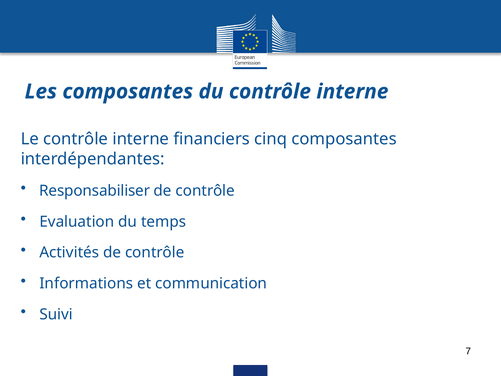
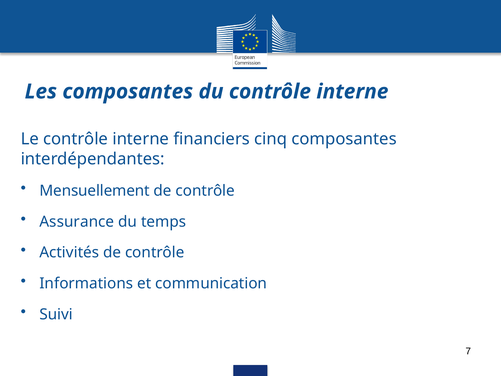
Responsabiliser: Responsabiliser -> Mensuellement
Evaluation: Evaluation -> Assurance
